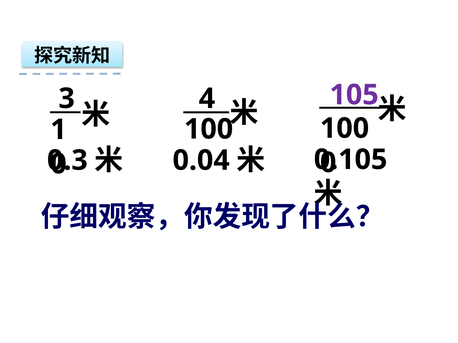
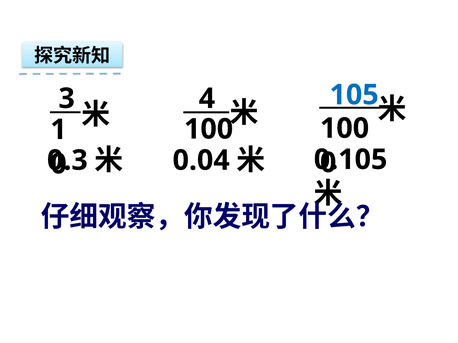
105 colour: purple -> blue
